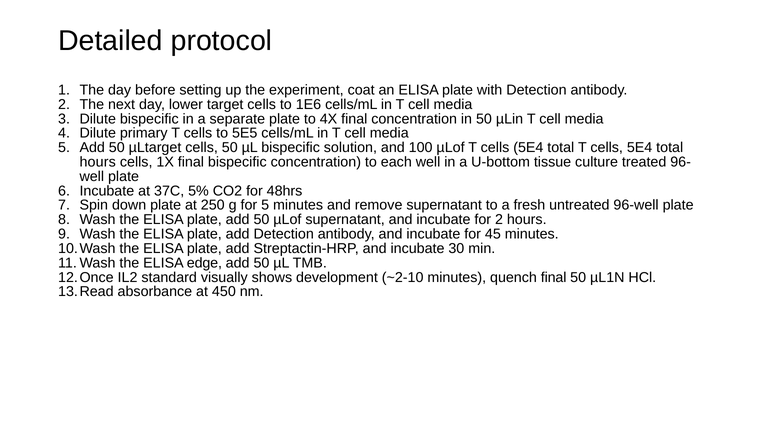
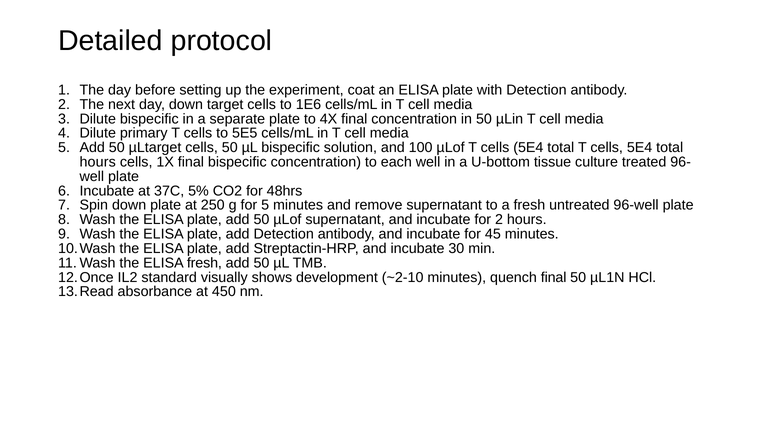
day lower: lower -> down
ELISA edge: edge -> fresh
